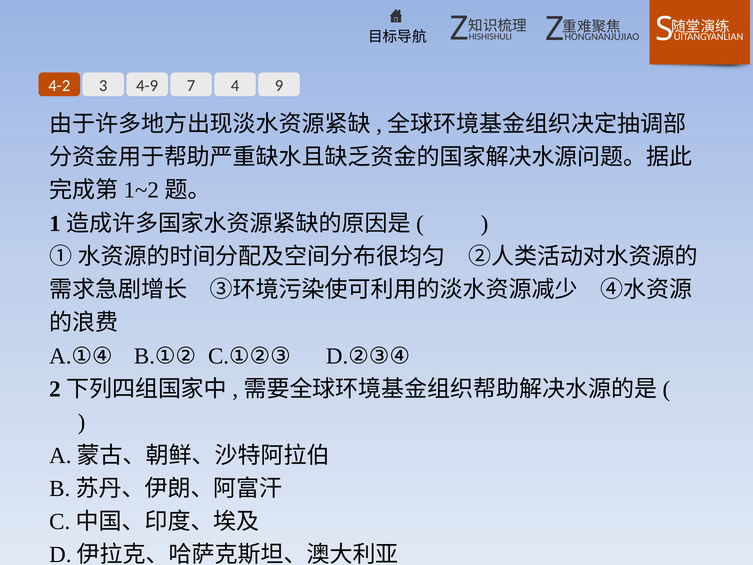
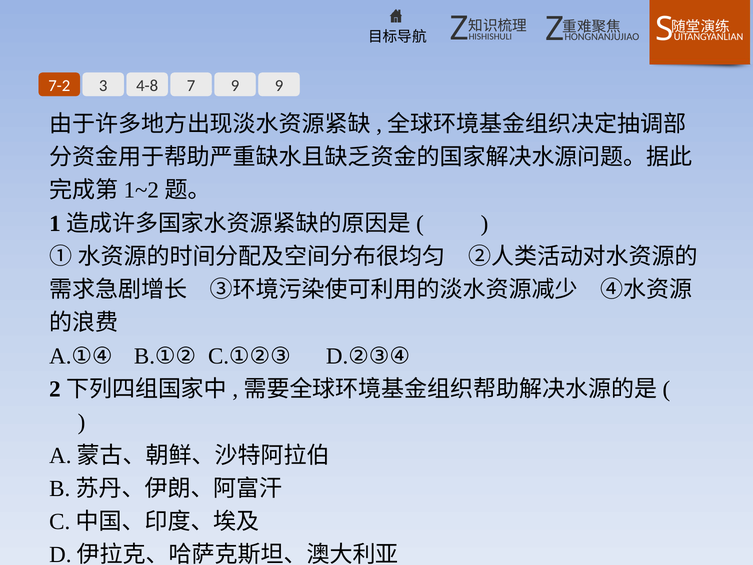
4-2: 4-2 -> 7-2
4-9: 4-9 -> 4-8
7 4: 4 -> 9
